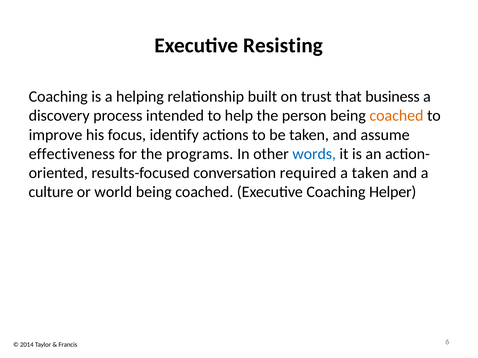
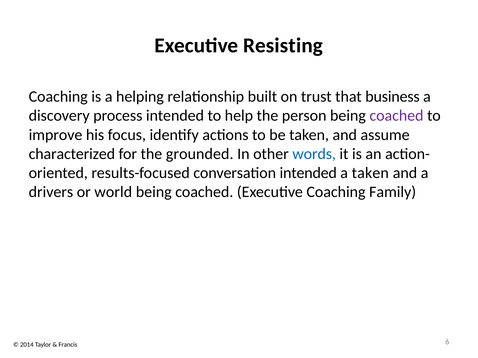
coached at (396, 116) colour: orange -> purple
effectiveness: effectiveness -> characterized
programs: programs -> grounded
conversation required: required -> intended
culture: culture -> drivers
Helper: Helper -> Family
